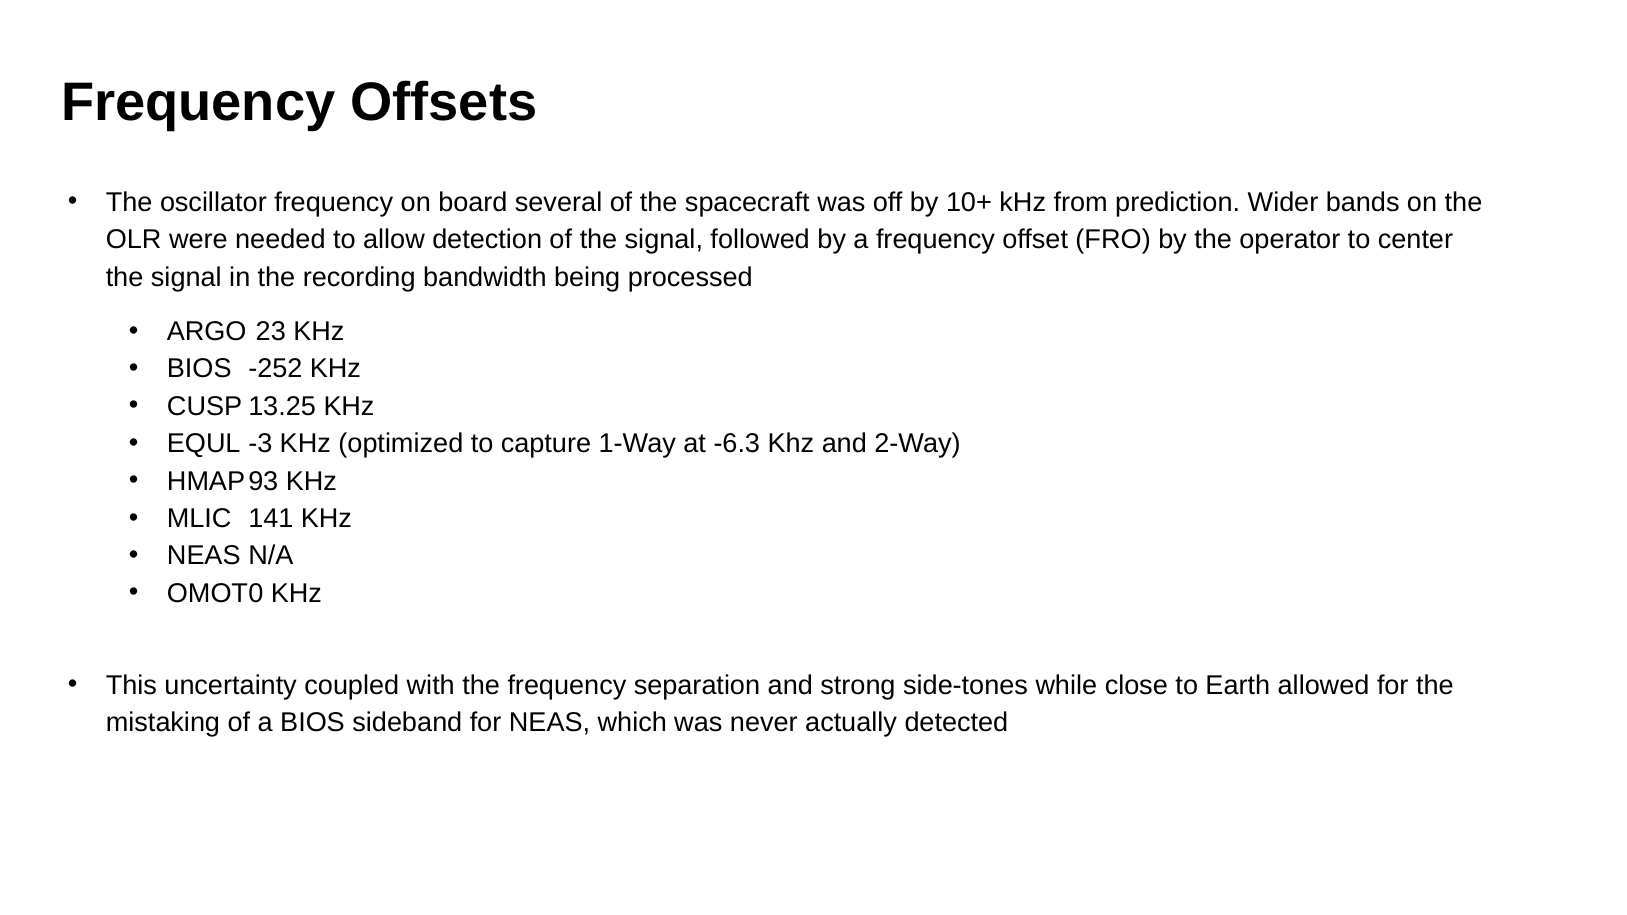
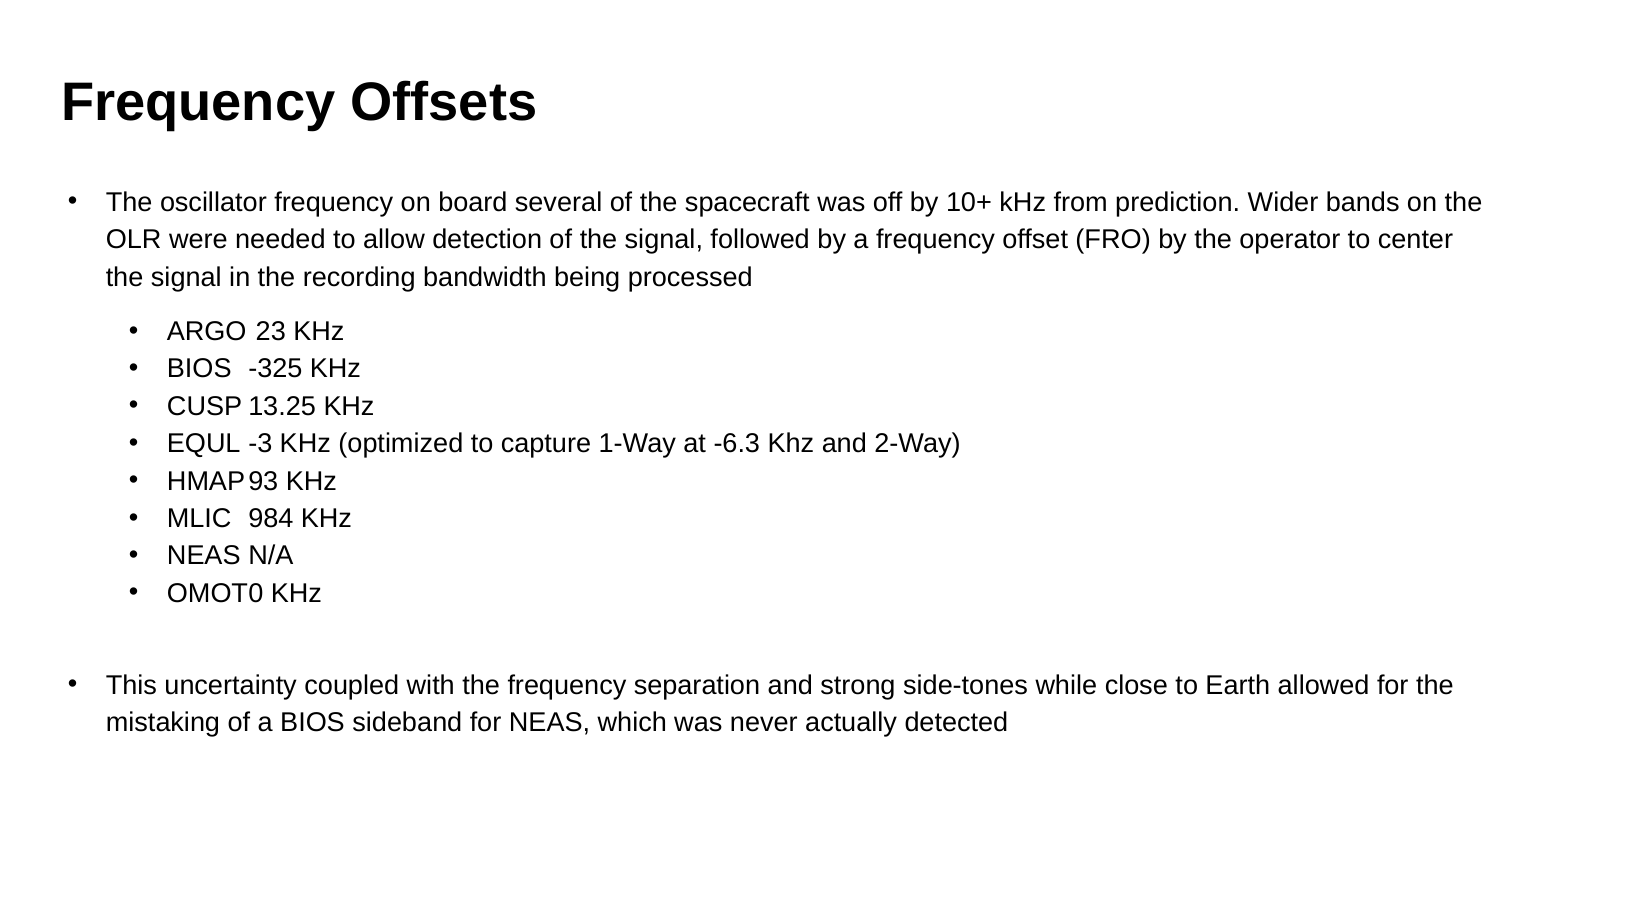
-252: -252 -> -325
141: 141 -> 984
